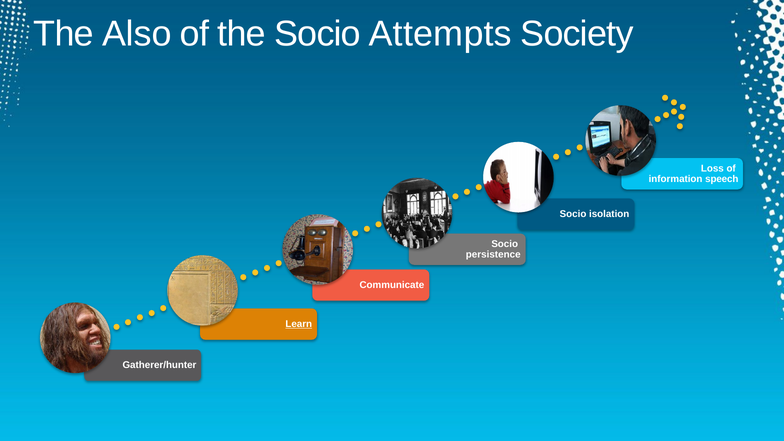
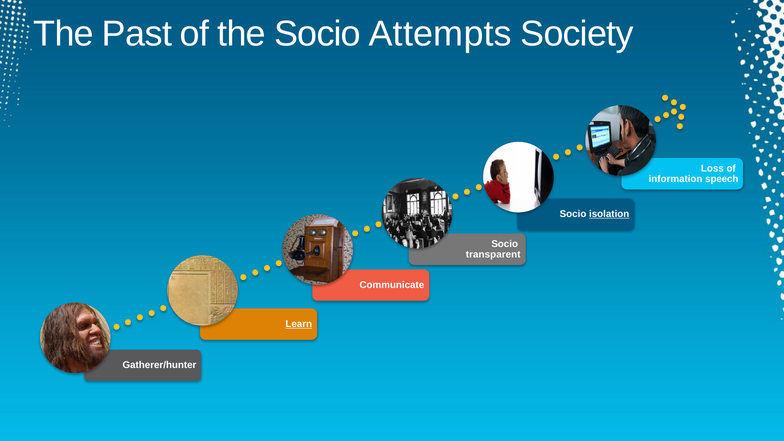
Also: Also -> Past
isolation underline: none -> present
persistence: persistence -> transparent
